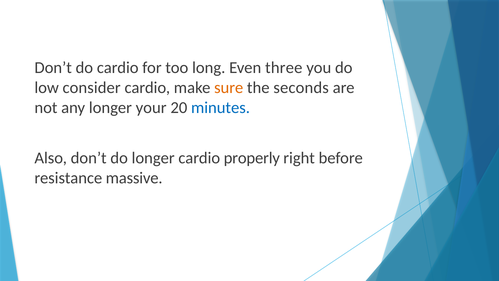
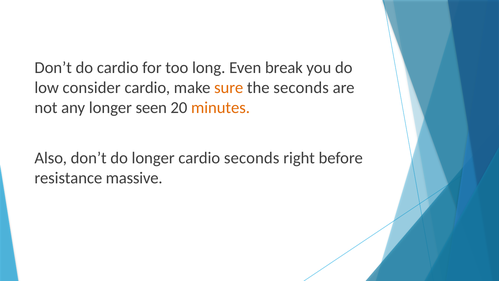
three: three -> break
your: your -> seen
minutes colour: blue -> orange
cardio properly: properly -> seconds
